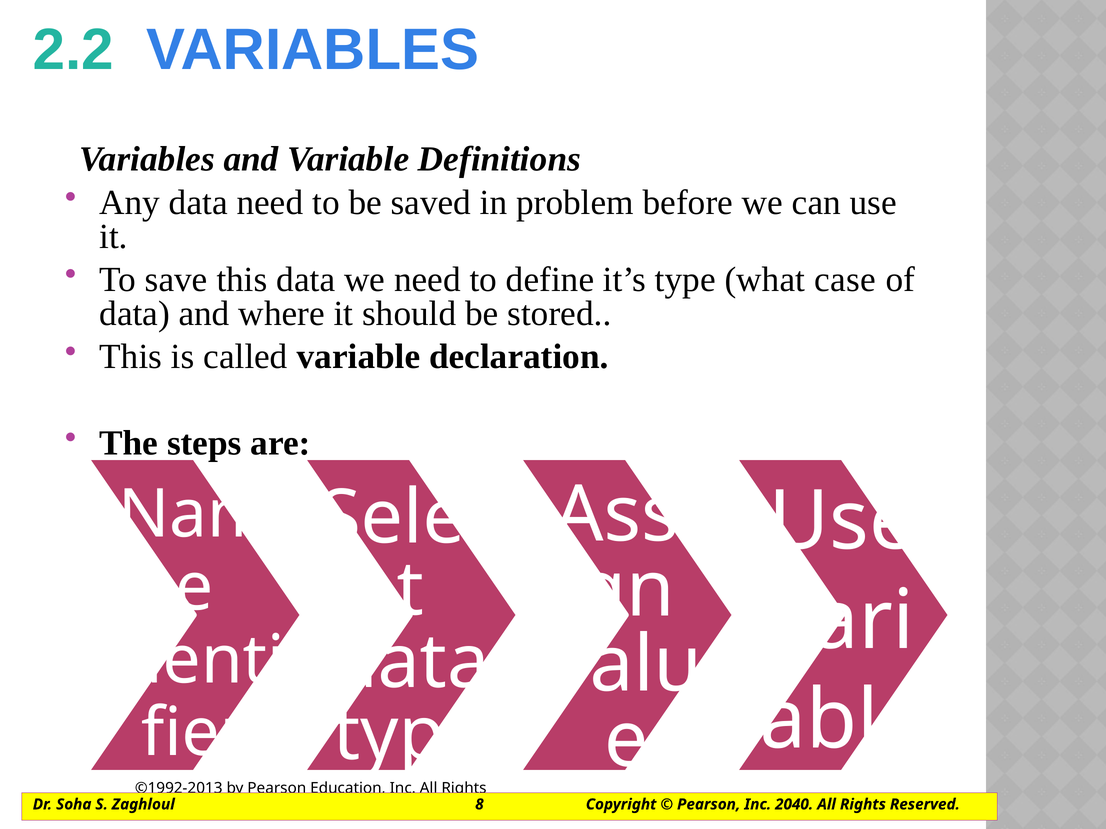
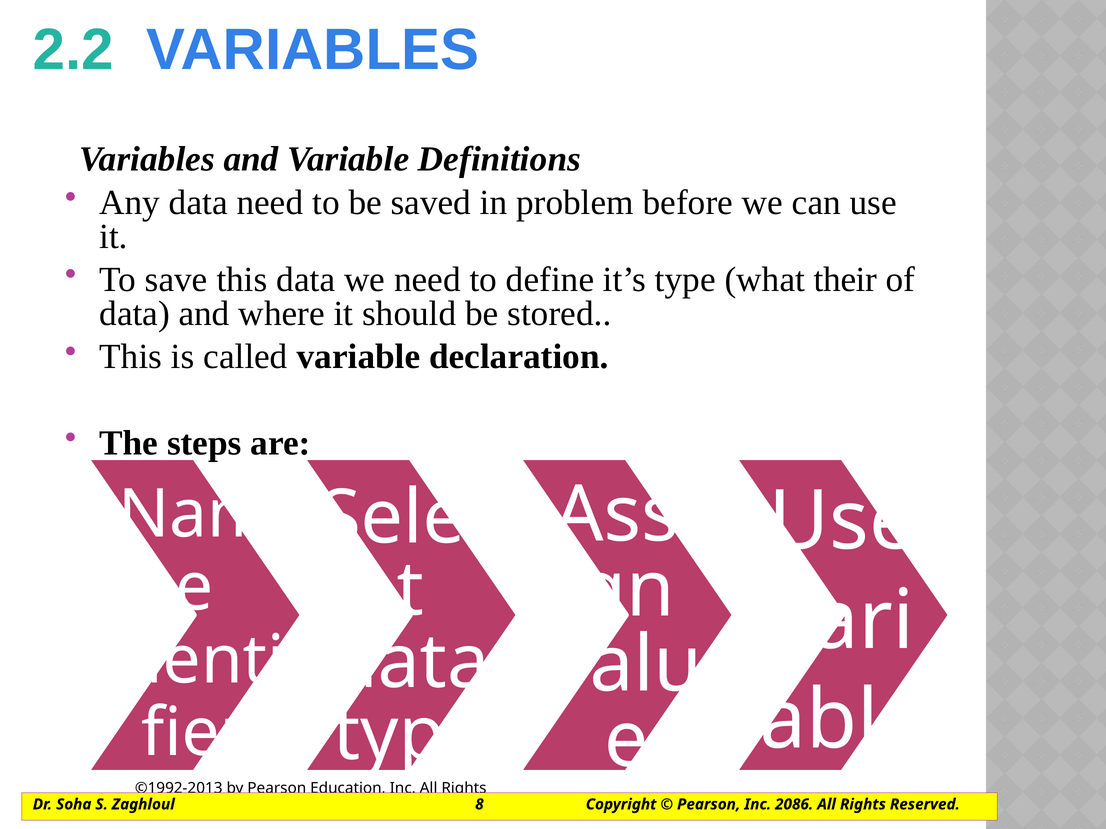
case: case -> their
2040: 2040 -> 2086
